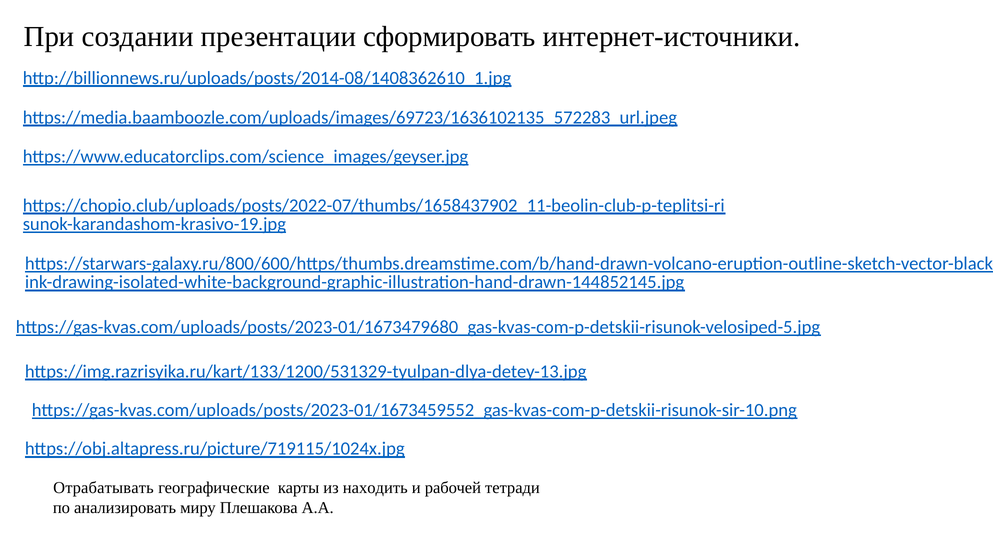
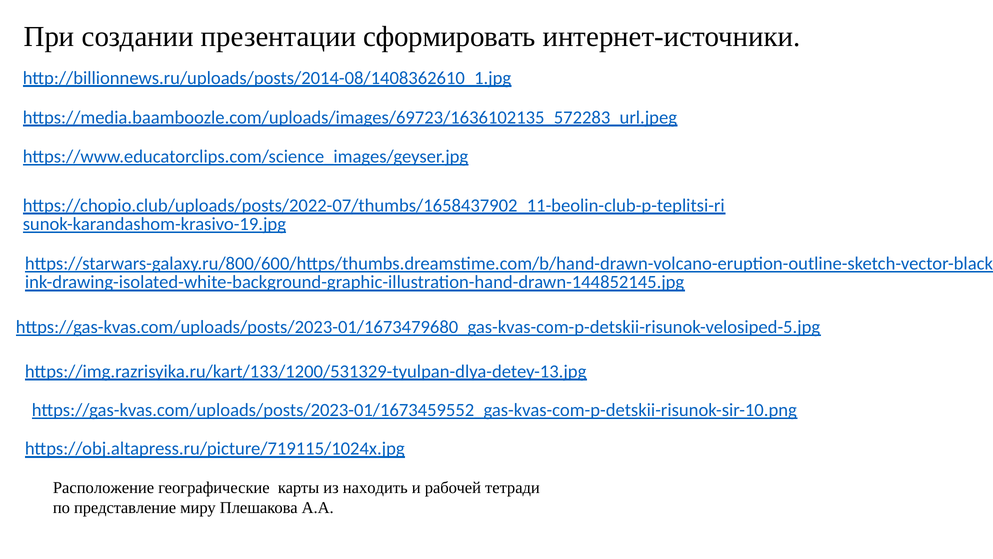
Отрабатывать: Отрабатывать -> Расположение
анализировать: анализировать -> представление
